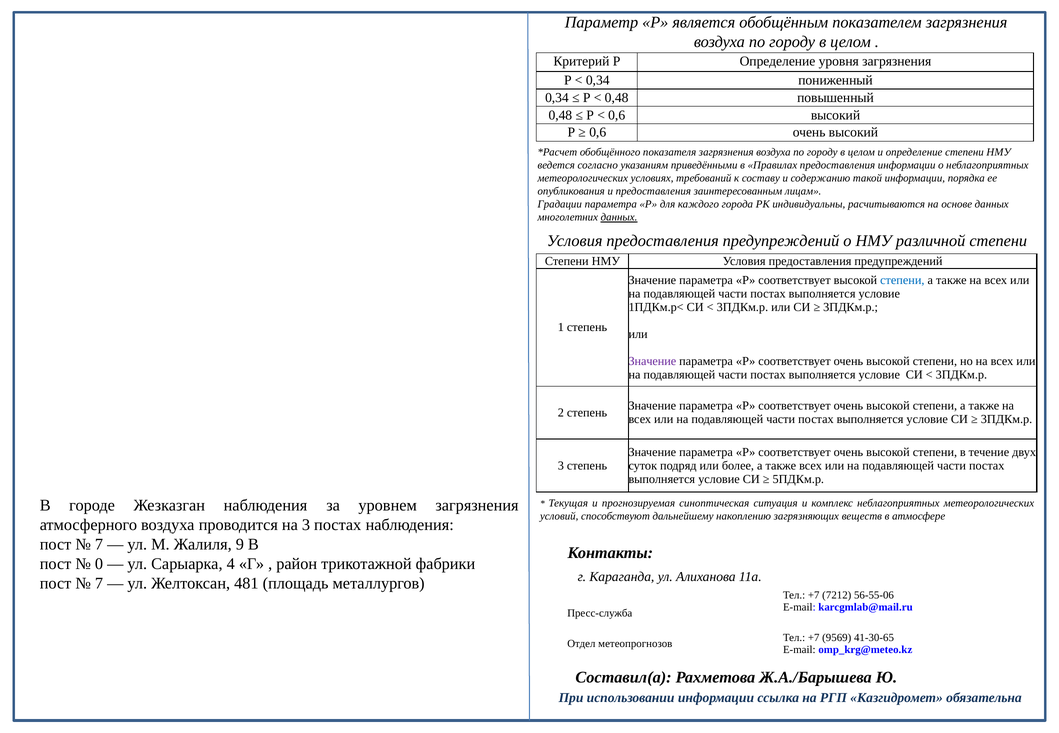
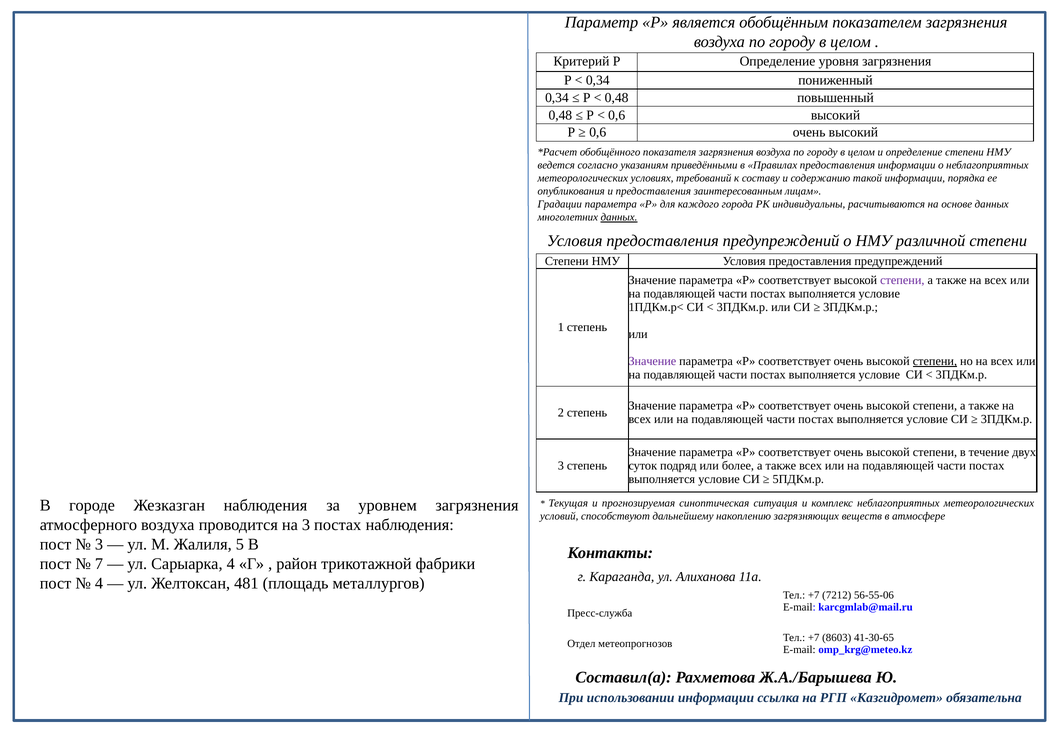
степени at (902, 280) colour: blue -> purple
степени at (935, 361) underline: none -> present
7 at (99, 545): 7 -> 3
9: 9 -> 5
0: 0 -> 7
7 at (99, 584): 7 -> 4
9569: 9569 -> 8603
